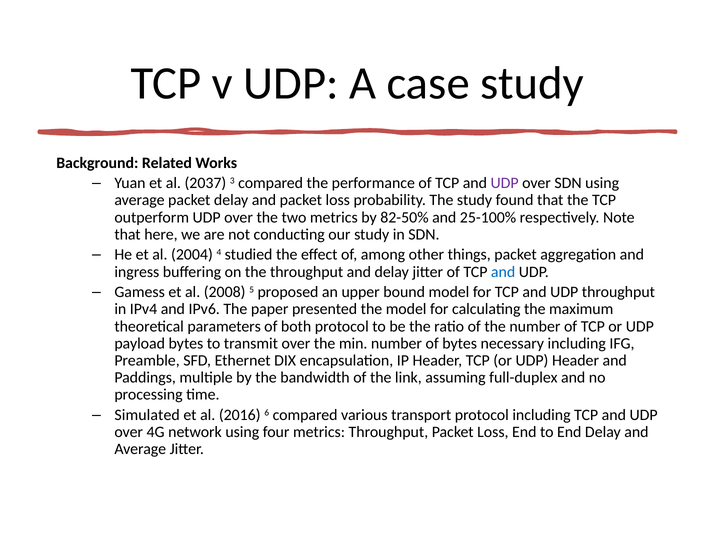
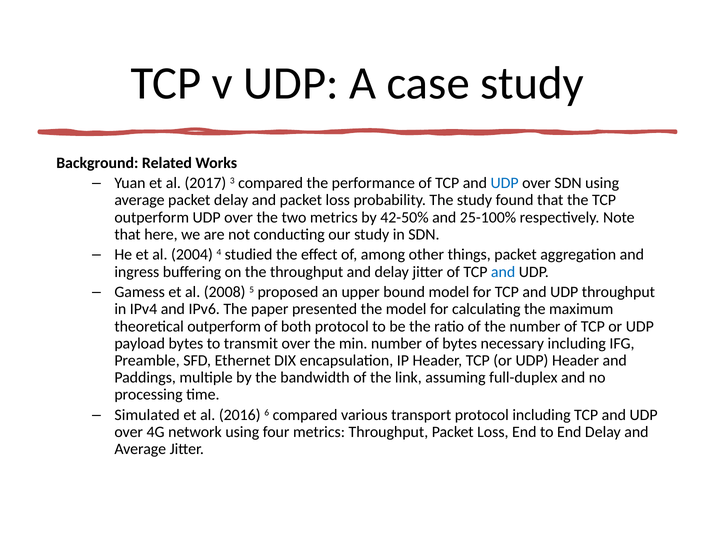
2037: 2037 -> 2017
UDP at (505, 183) colour: purple -> blue
82-50%: 82-50% -> 42-50%
theoretical parameters: parameters -> outperform
